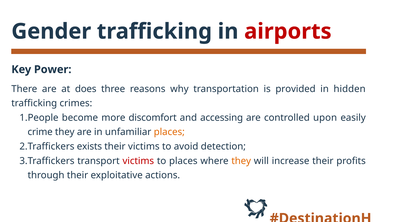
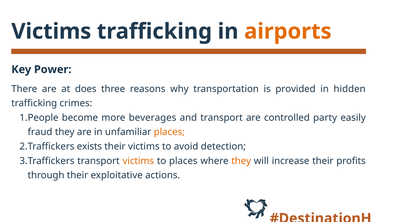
Gender at (51, 31): Gender -> Victims
airports colour: red -> orange
discomfort: discomfort -> beverages
and accessing: accessing -> transport
upon: upon -> party
crime: crime -> fraud
victims at (138, 161) colour: red -> orange
